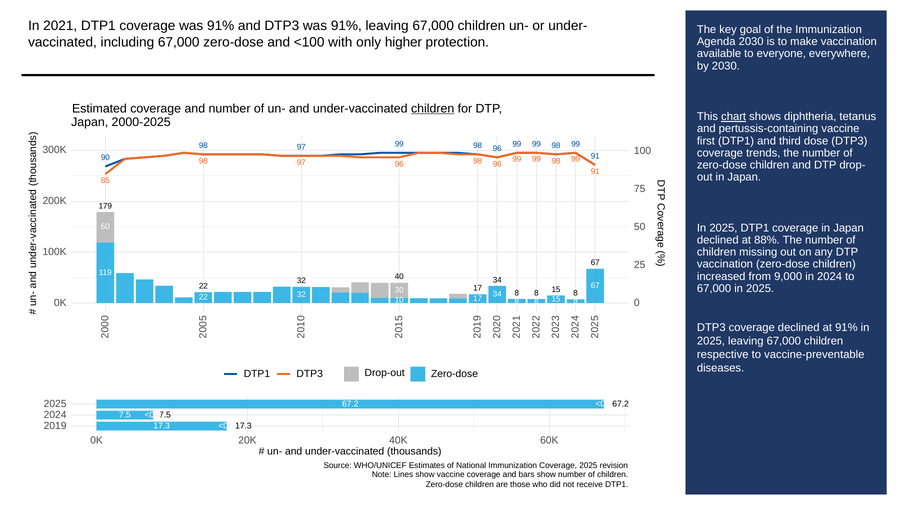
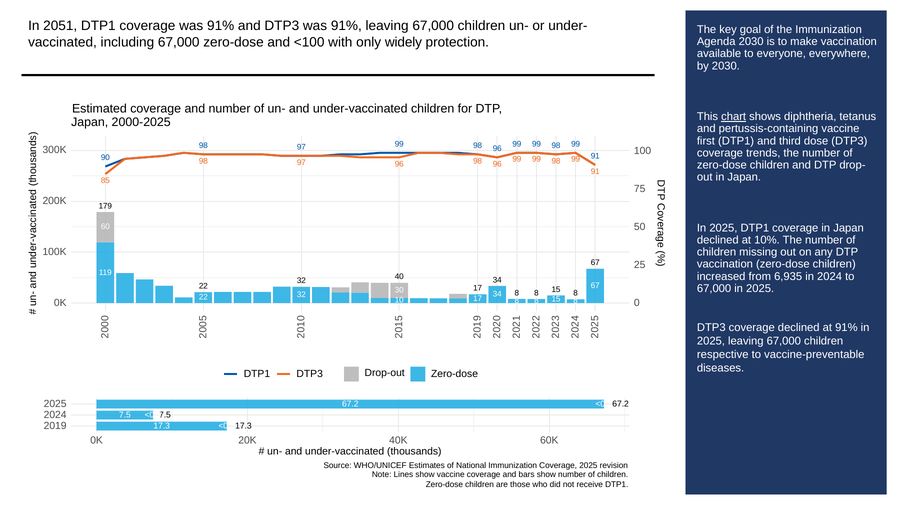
2021: 2021 -> 2051
higher: higher -> widely
children at (433, 109) underline: present -> none
88%: 88% -> 10%
9,000: 9,000 -> 6,935
